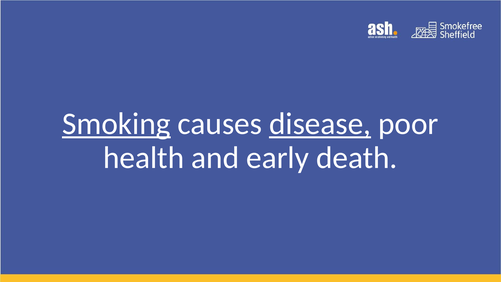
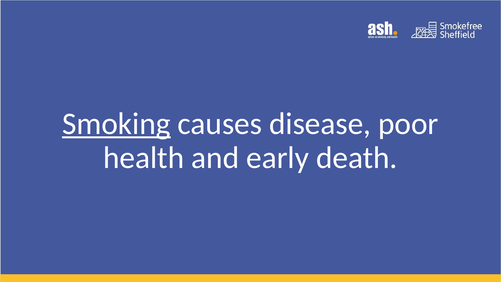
disease underline: present -> none
